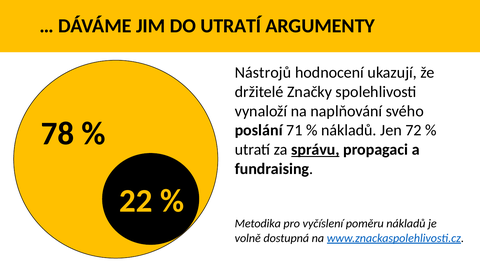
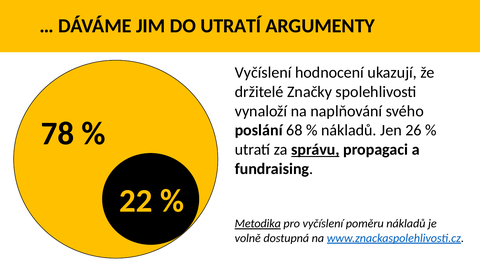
Nástrojů at (263, 73): Nástrojů -> Vyčíslení
71: 71 -> 68
72: 72 -> 26
Metodika underline: none -> present
